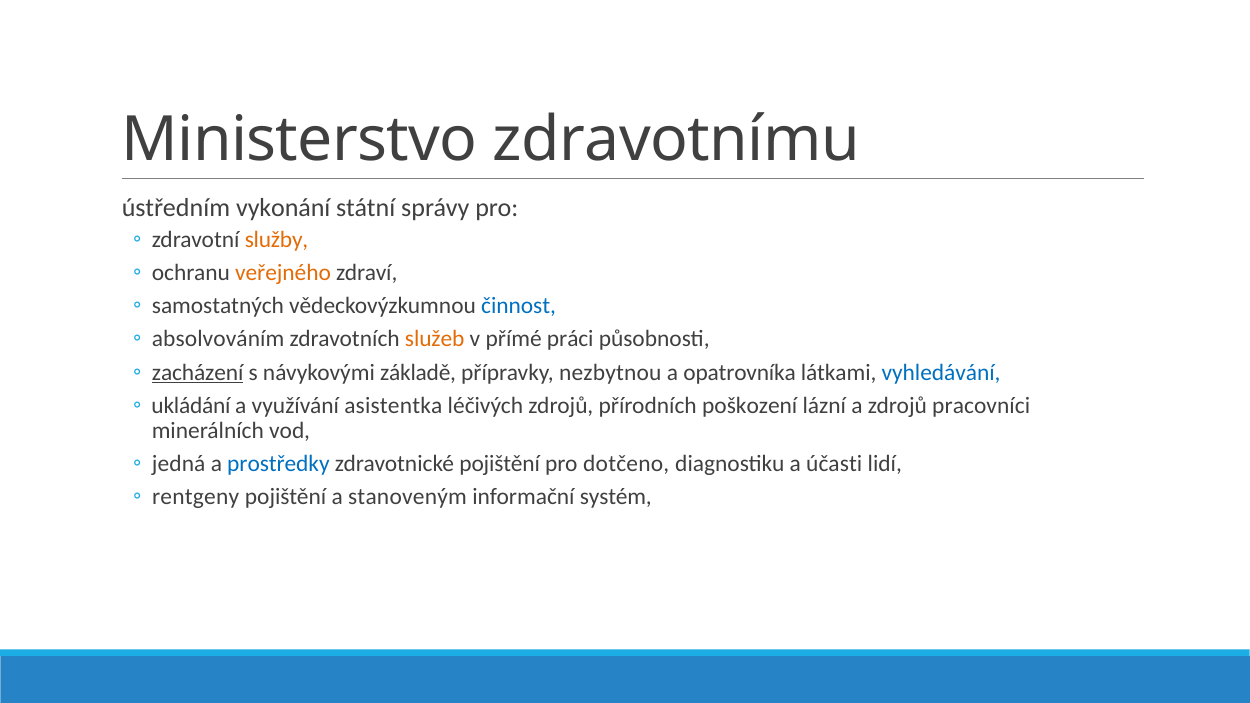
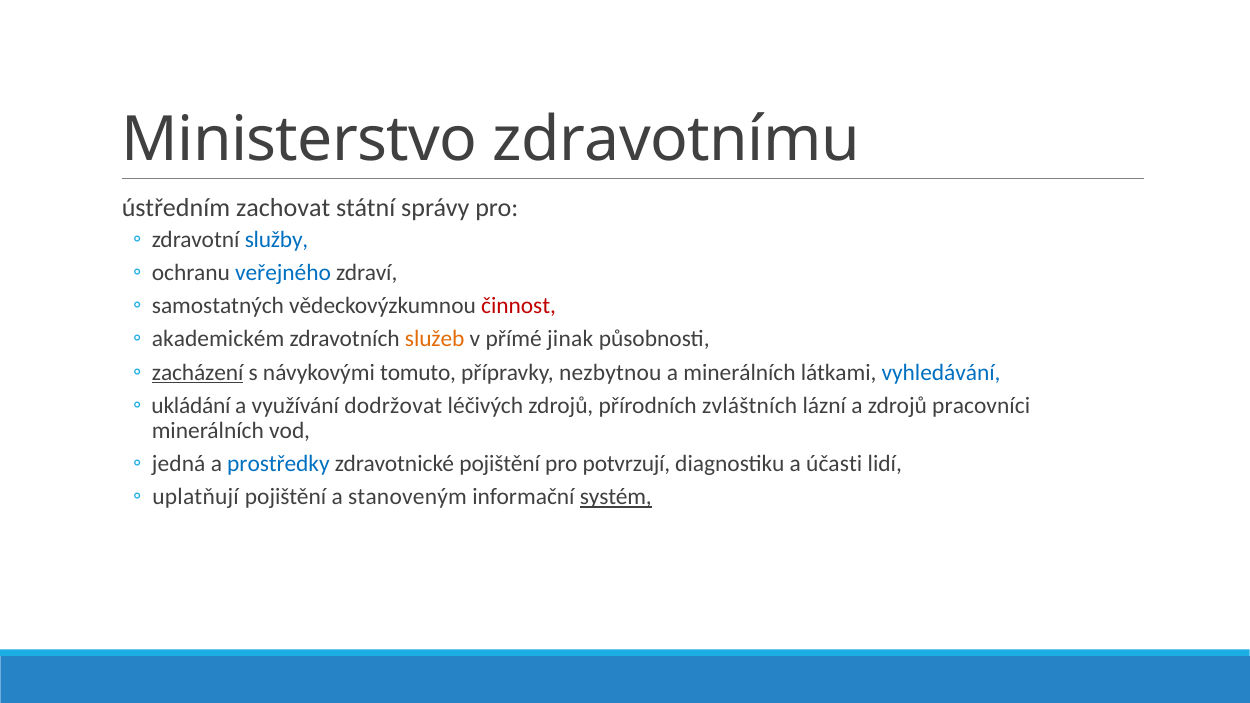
vykonání: vykonání -> zachovat
služby colour: orange -> blue
veřejného colour: orange -> blue
činnost colour: blue -> red
absolvováním: absolvováním -> akademickém
práci: práci -> jinak
základě: základě -> tomuto
a opatrovníka: opatrovníka -> minerálních
asistentka: asistentka -> dodržovat
poškození: poškození -> zvláštních
dotčeno: dotčeno -> potvrzují
rentgeny: rentgeny -> uplatňují
systém underline: none -> present
